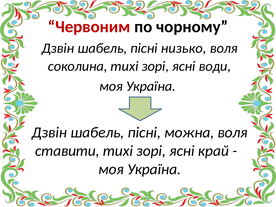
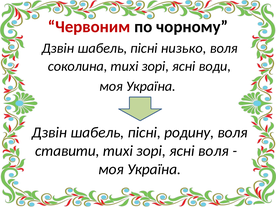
можна: можна -> родину
ясні край: край -> воля
